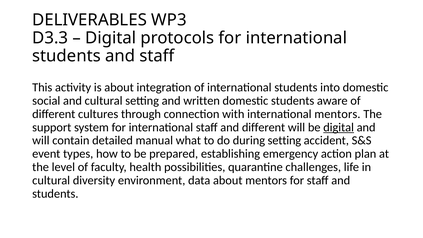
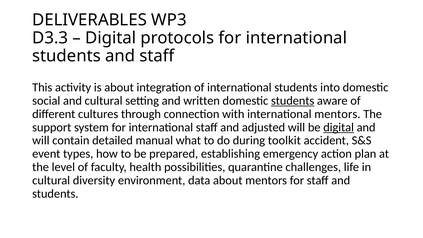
students at (293, 101) underline: none -> present
and different: different -> adjusted
during setting: setting -> toolkit
